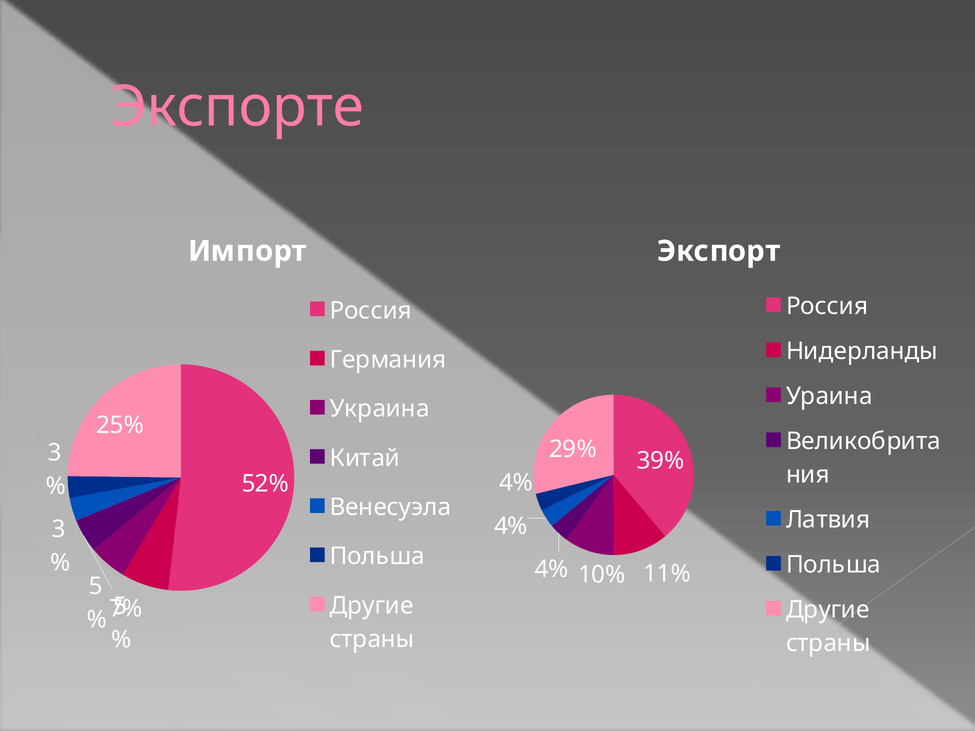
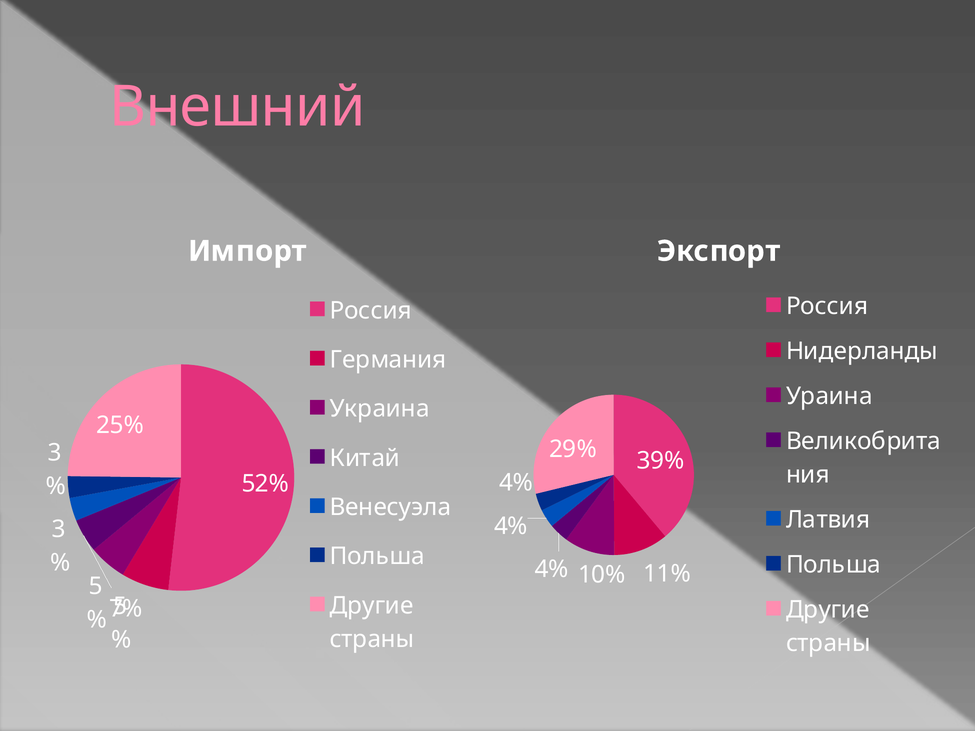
Экспорте: Экспорте -> Внешний
